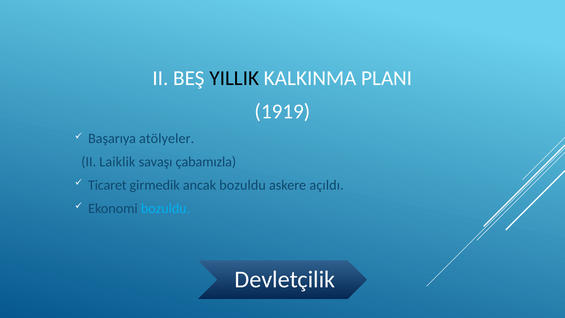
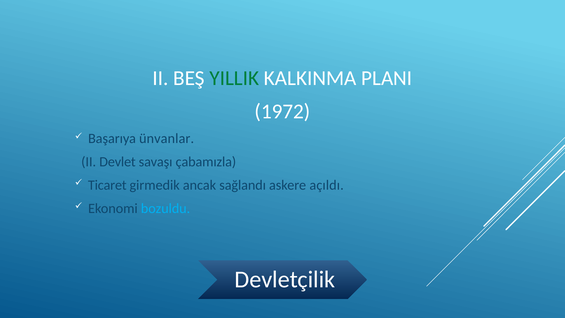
YILLIK colour: black -> green
1919: 1919 -> 1972
atölyeler: atölyeler -> ünvanlar
Laiklik: Laiklik -> Devlet
ancak bozuldu: bozuldu -> sağlandı
